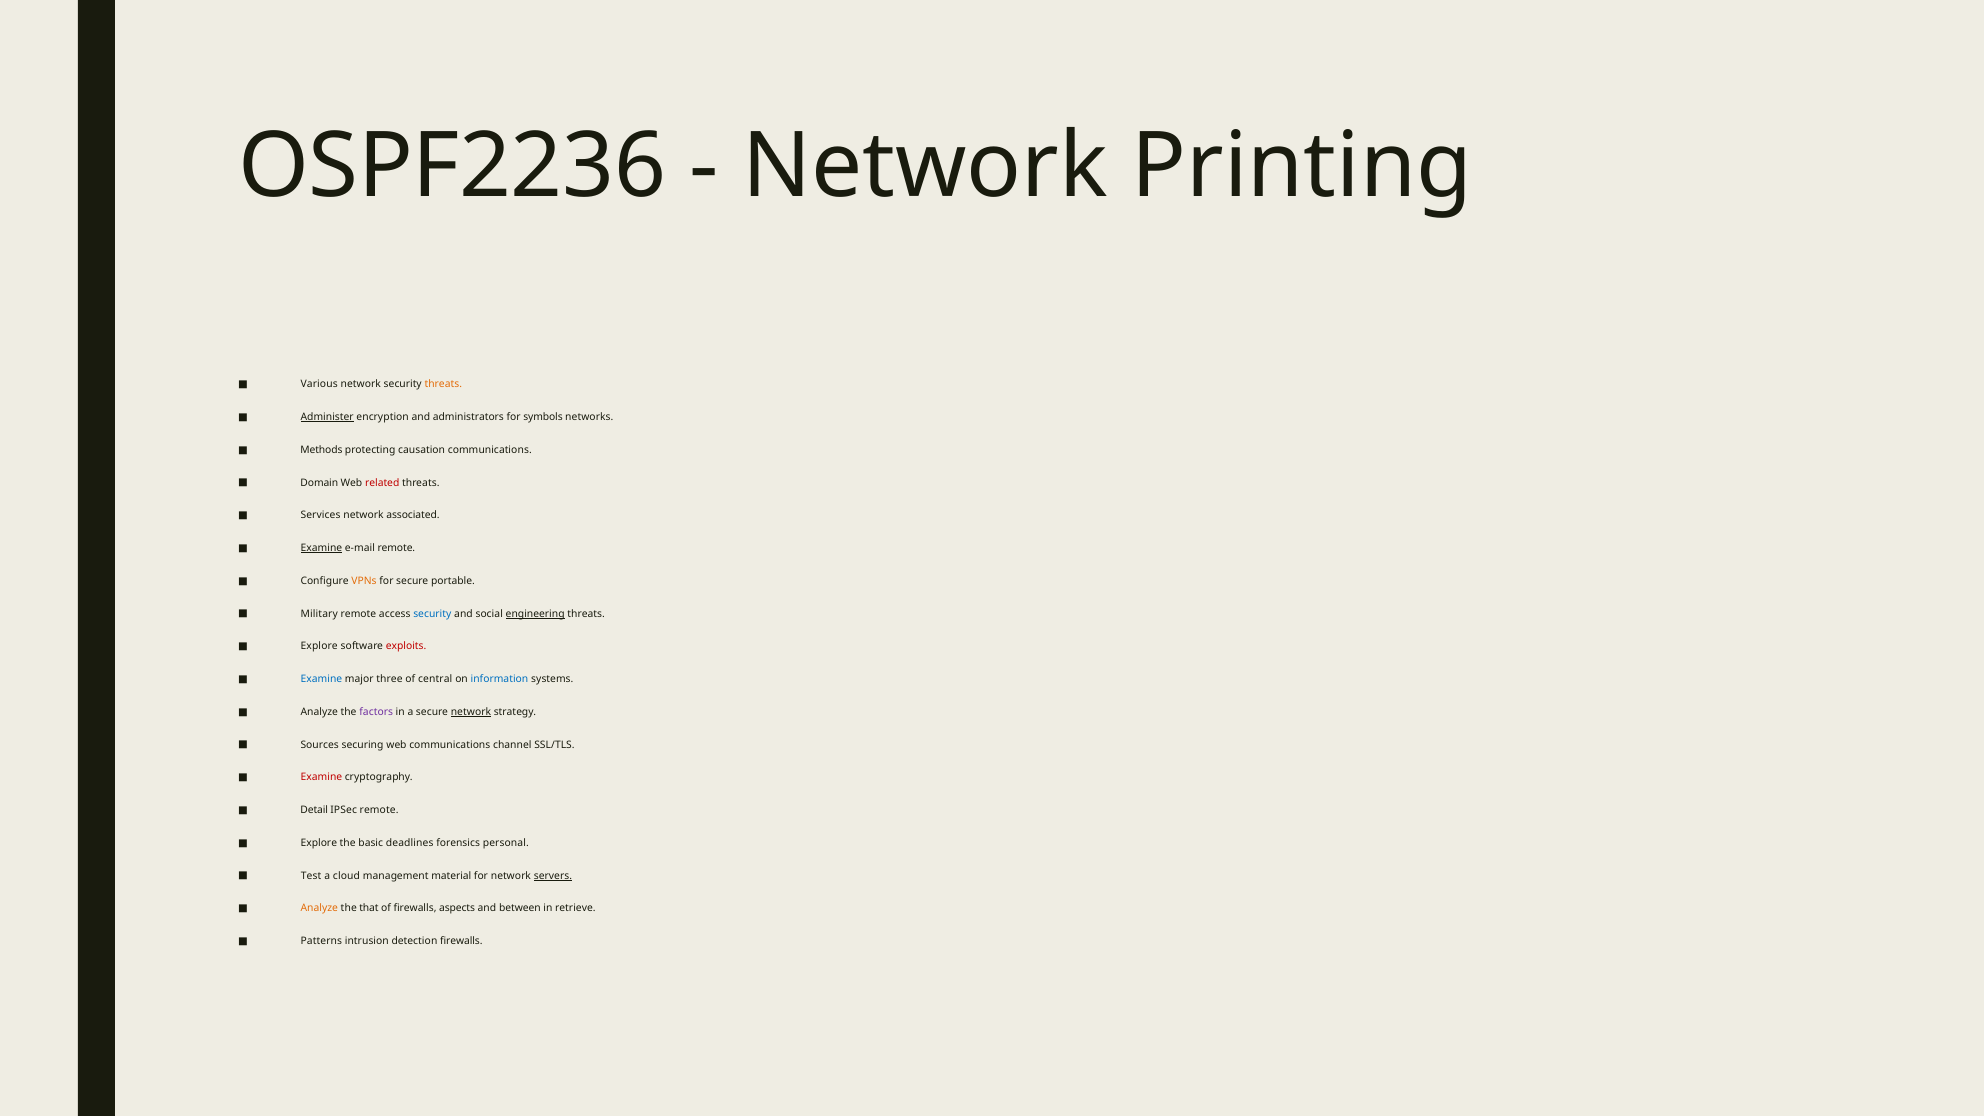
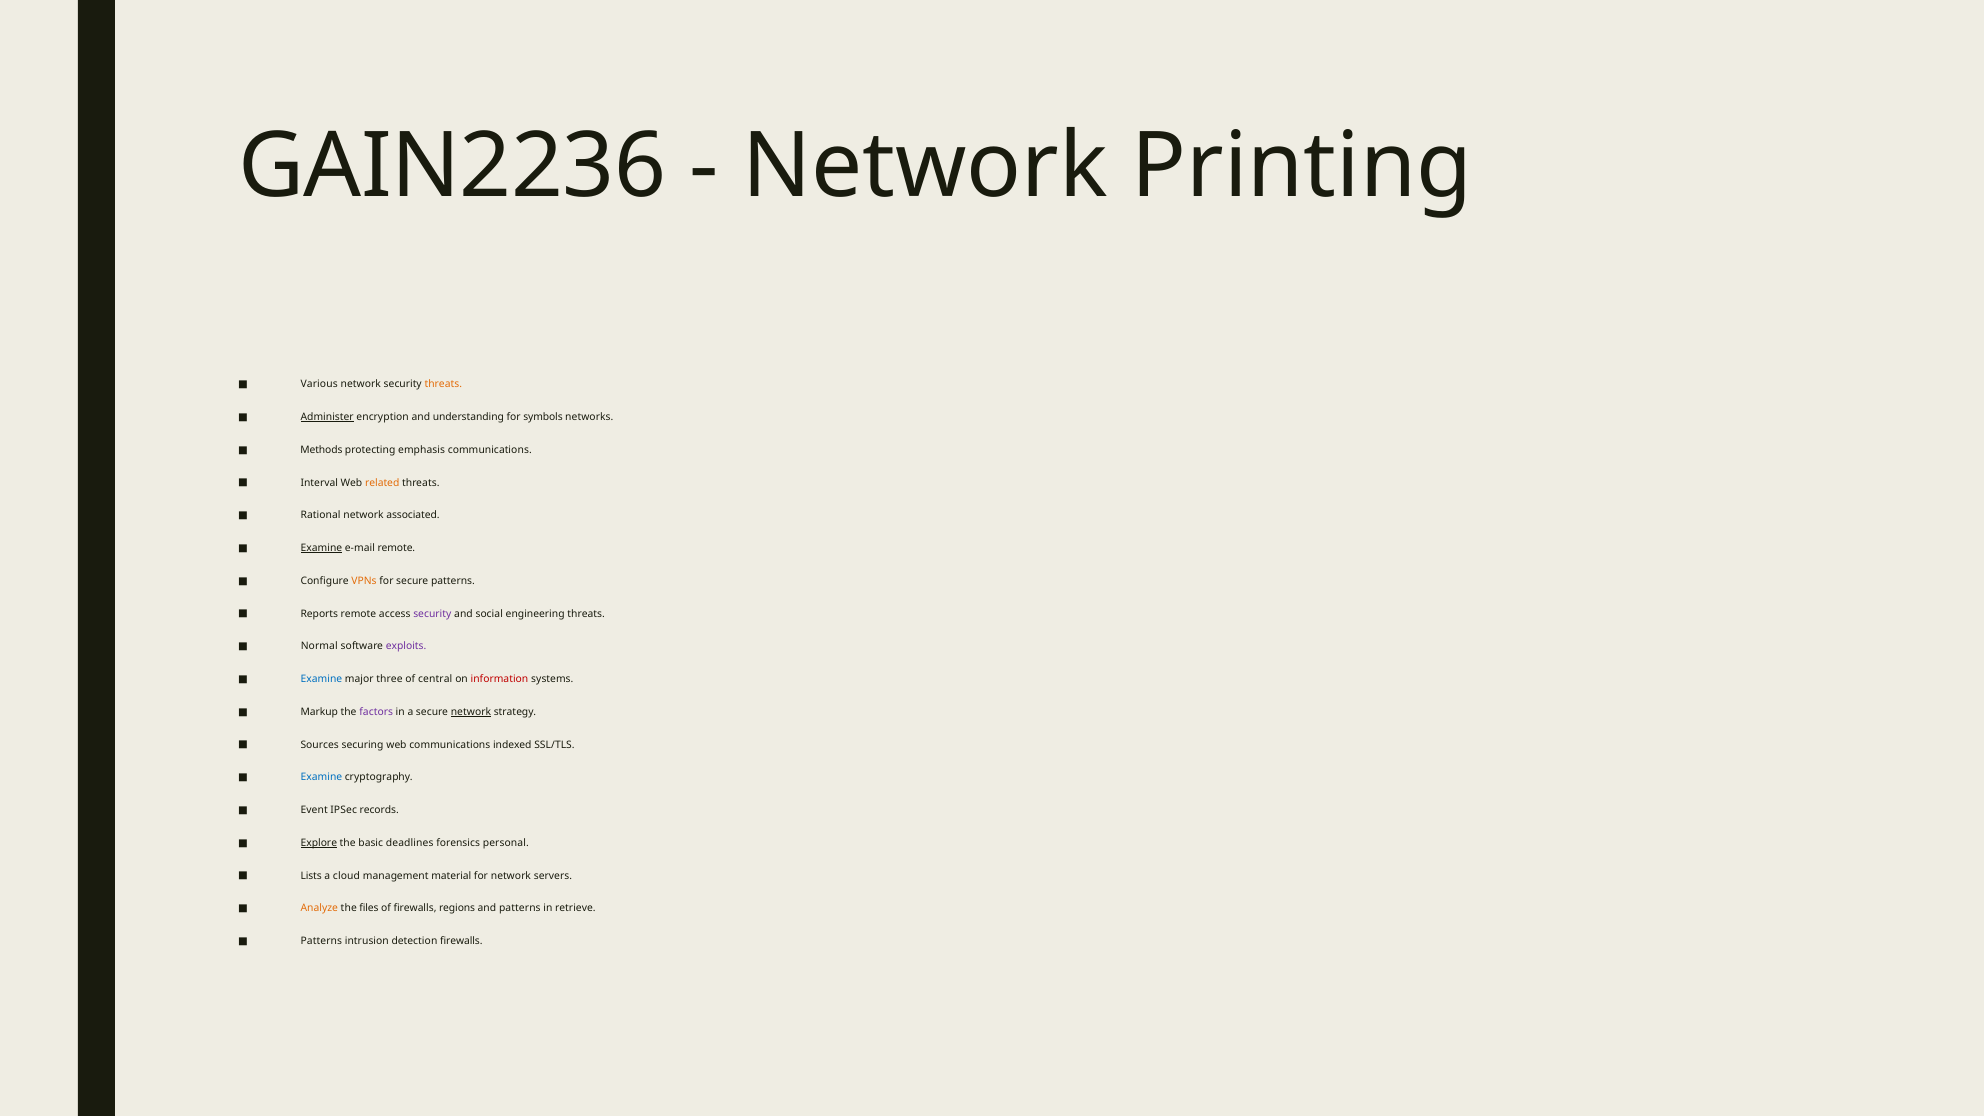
OSPF2236: OSPF2236 -> GAIN2236
administrators: administrators -> understanding
causation: causation -> emphasis
Domain: Domain -> Interval
related colour: red -> orange
Services: Services -> Rational
secure portable: portable -> patterns
Military: Military -> Reports
security at (432, 614) colour: blue -> purple
engineering underline: present -> none
Explore at (319, 646): Explore -> Normal
exploits colour: red -> purple
information colour: blue -> red
Analyze at (319, 712): Analyze -> Markup
channel: channel -> indexed
Examine at (321, 777) colour: red -> blue
Detail: Detail -> Event
IPSec remote: remote -> records
Explore at (319, 843) underline: none -> present
Test: Test -> Lists
servers underline: present -> none
that: that -> files
aspects: aspects -> regions
and between: between -> patterns
